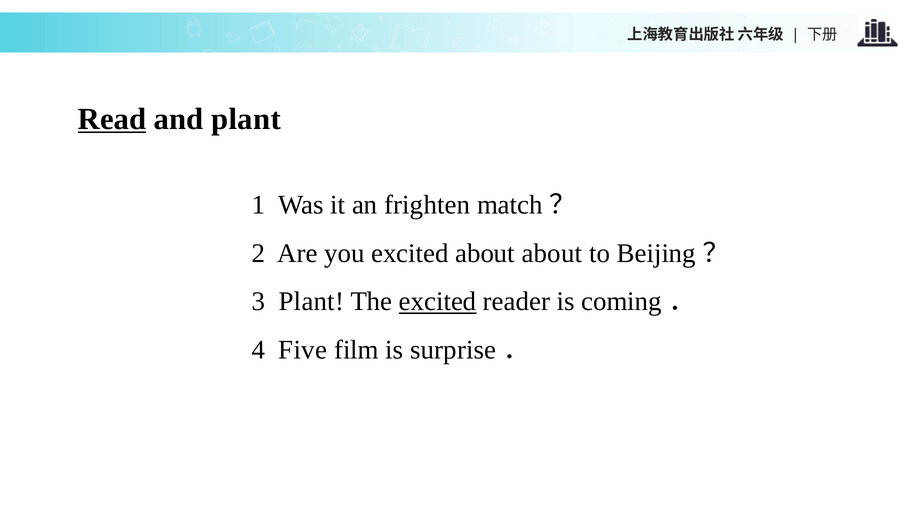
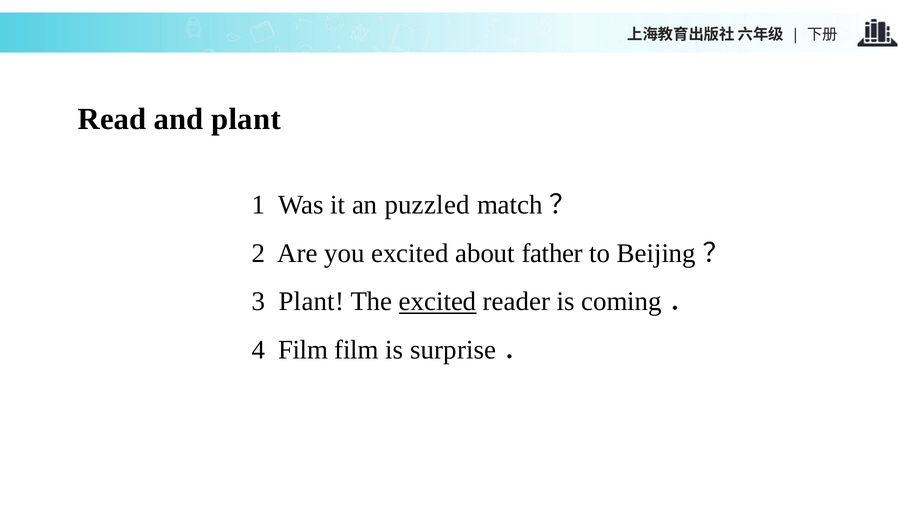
Read underline: present -> none
frighten: frighten -> puzzled
about about: about -> father
4 Five: Five -> Film
